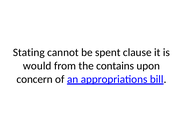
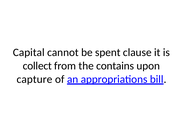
Stating: Stating -> Capital
would: would -> collect
concern: concern -> capture
